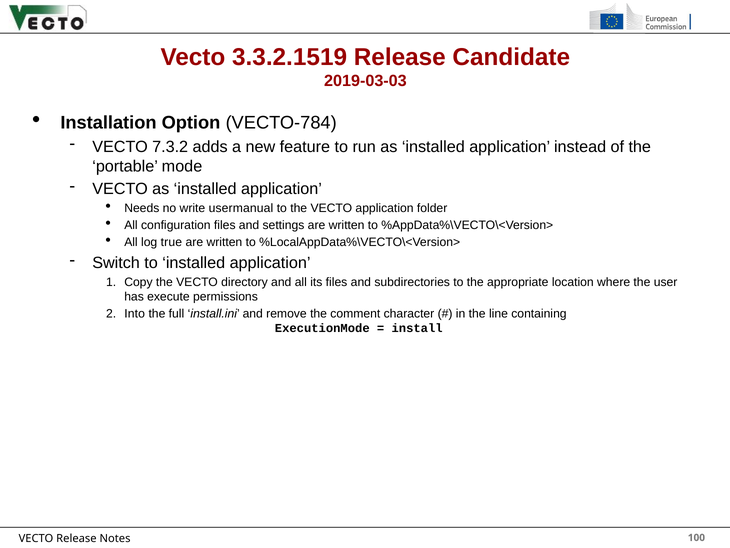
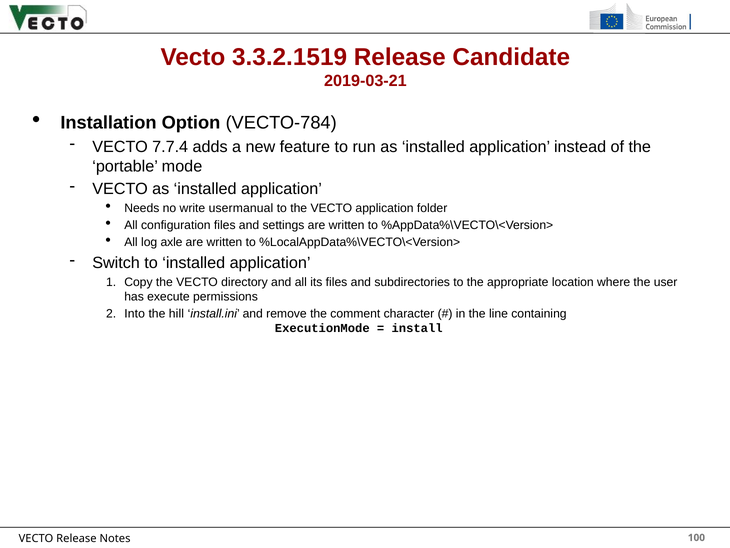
2019-03-03: 2019-03-03 -> 2019-03-21
7.3.2: 7.3.2 -> 7.7.4
true: true -> axle
full: full -> hill
